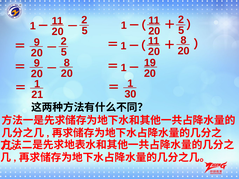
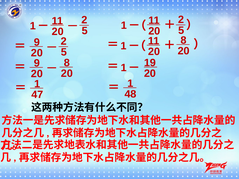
30: 30 -> 48
21: 21 -> 47
